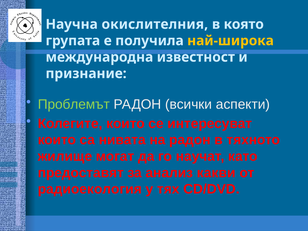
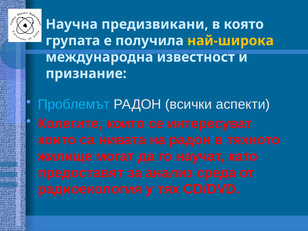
окислителния: окислителния -> предизвикани
Проблемът colour: light green -> light blue
какви: какви -> среда
